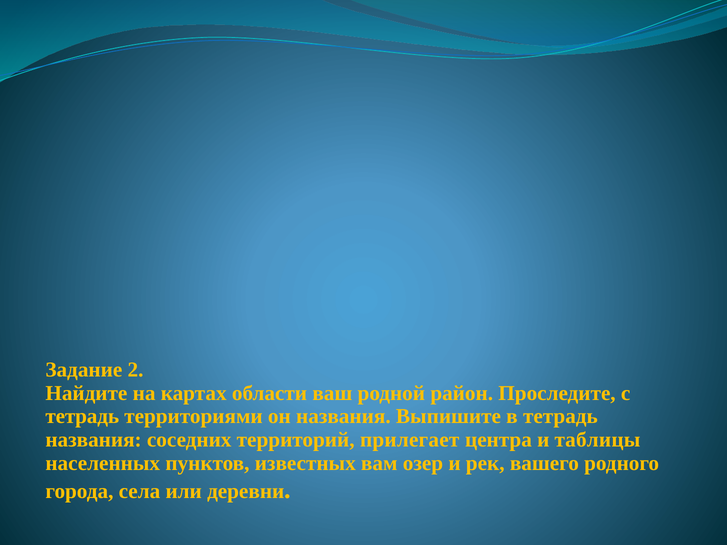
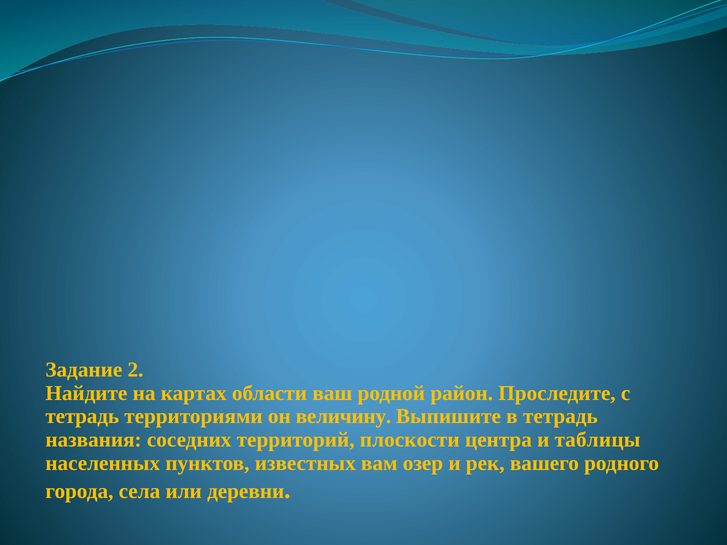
он названия: названия -> величину
прилегает: прилегает -> плоскости
